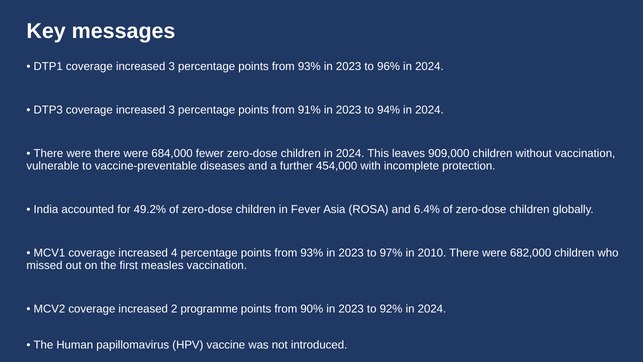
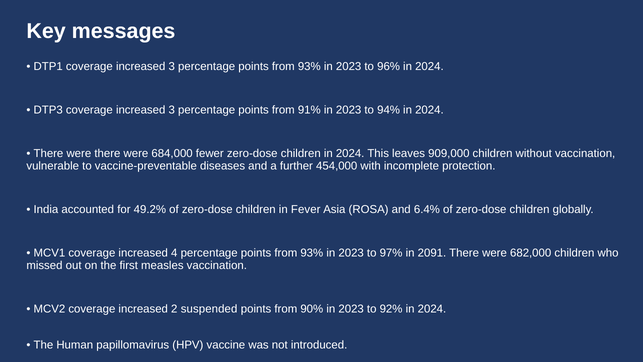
2010: 2010 -> 2091
programme: programme -> suspended
